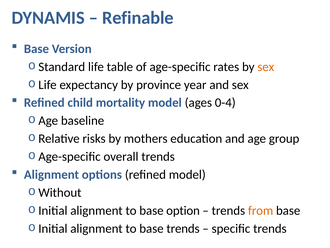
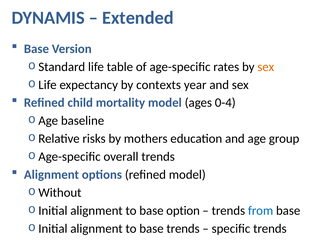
Refinable: Refinable -> Extended
province: province -> contexts
from colour: orange -> blue
